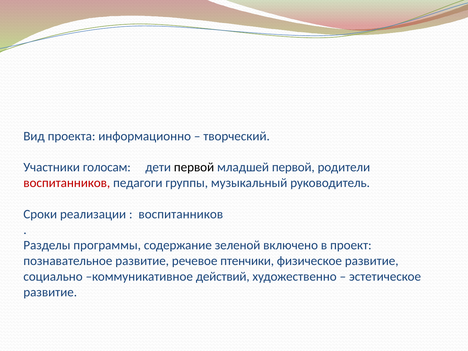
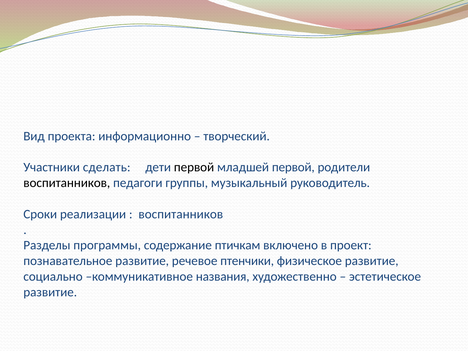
голосам: голосам -> сделать
воспитанников at (67, 183) colour: red -> black
зеленой: зеленой -> птичкам
действий: действий -> названия
